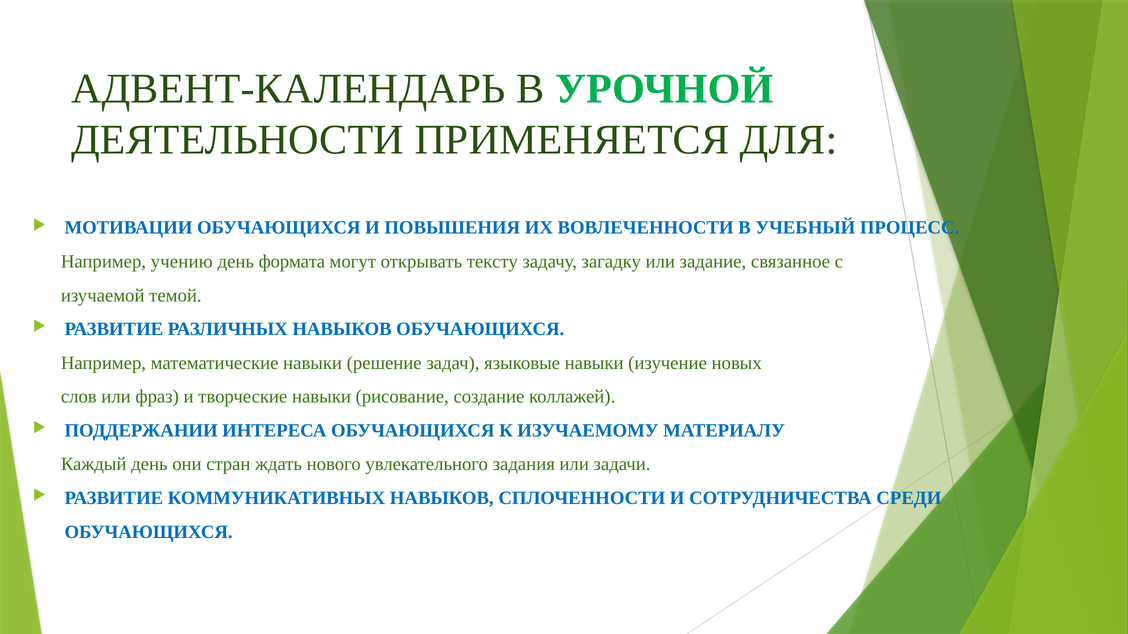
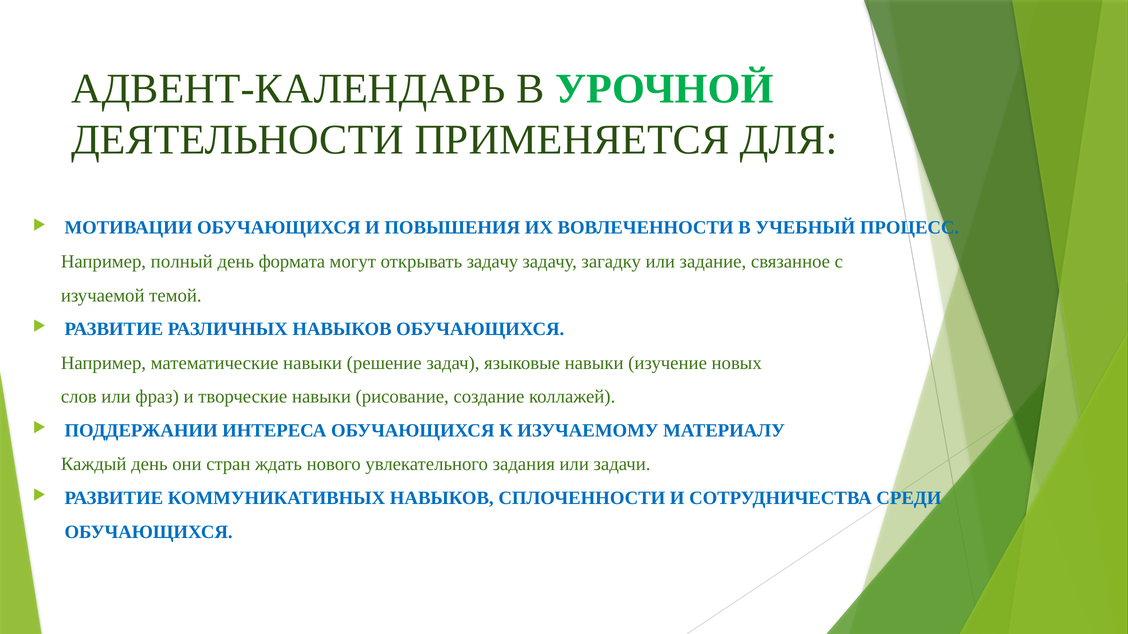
учению: учению -> полный
открывать тексту: тексту -> задачу
